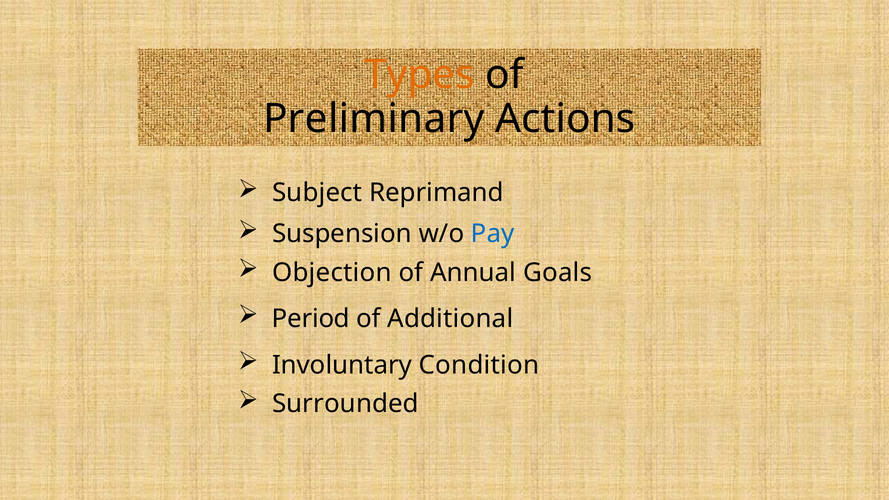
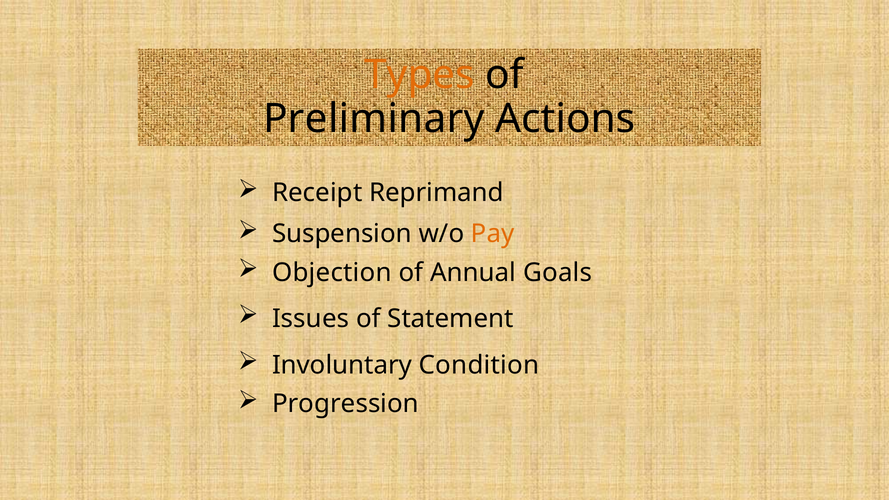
Subject: Subject -> Receipt
Pay colour: blue -> orange
Period: Period -> Issues
Additional: Additional -> Statement
Surrounded: Surrounded -> Progression
